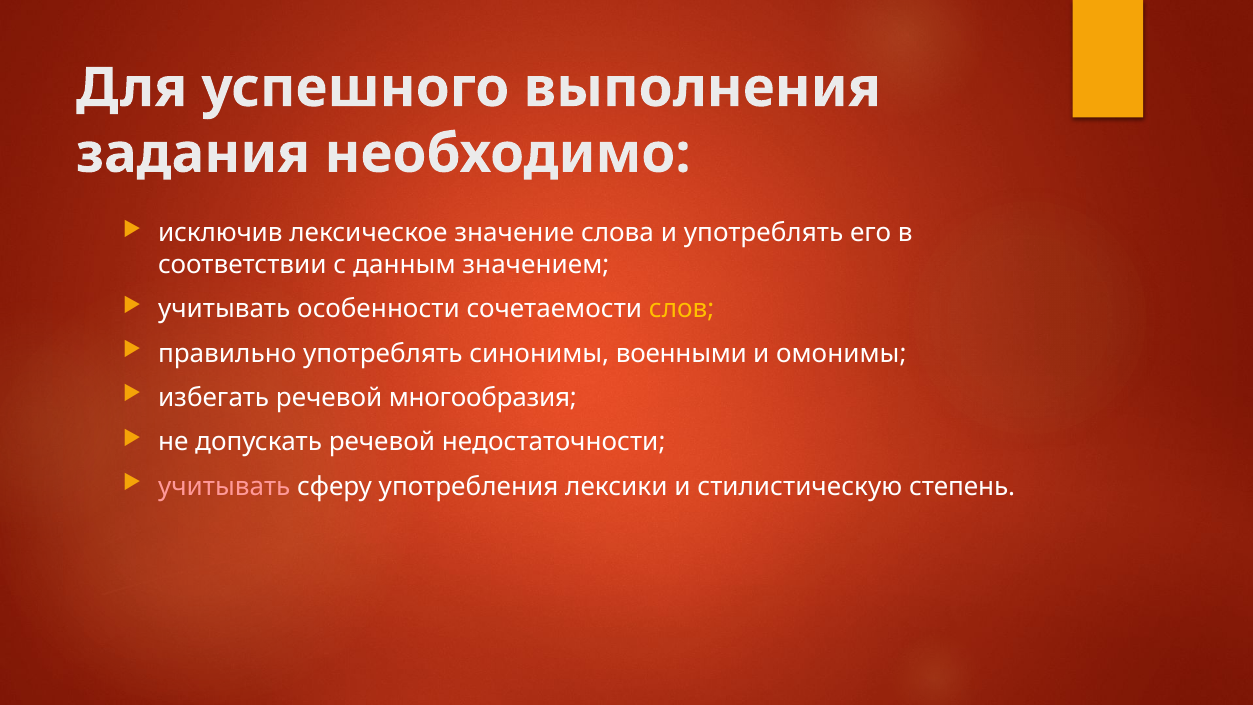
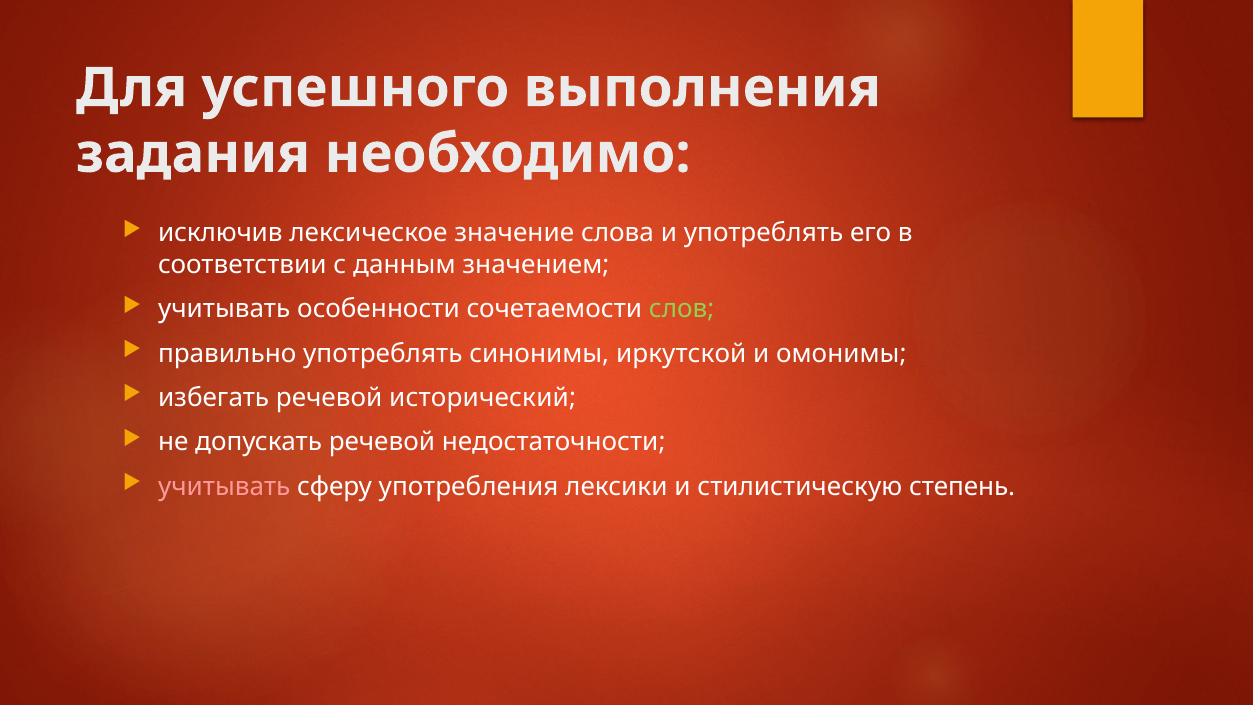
слов colour: yellow -> light green
военными: военными -> иркутской
многообразия: многообразия -> исторический
